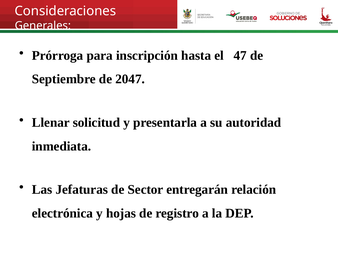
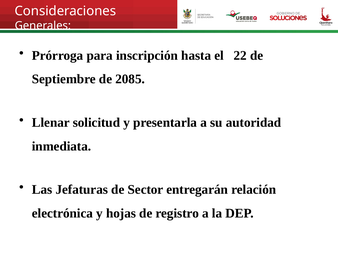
47: 47 -> 22
2047: 2047 -> 2085
